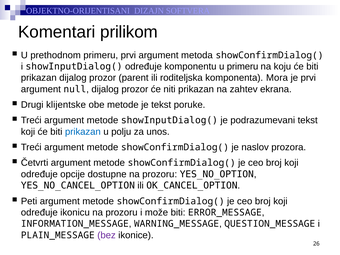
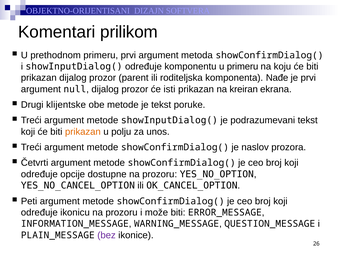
Mora: Mora -> Nađe
niti: niti -> isti
zahtev: zahtev -> kreiran
prikazan at (83, 132) colour: blue -> orange
